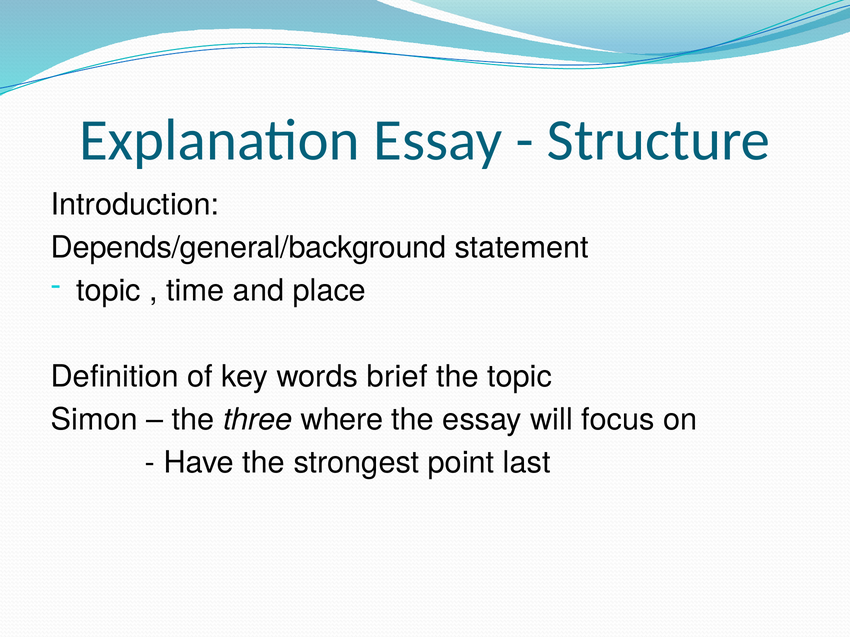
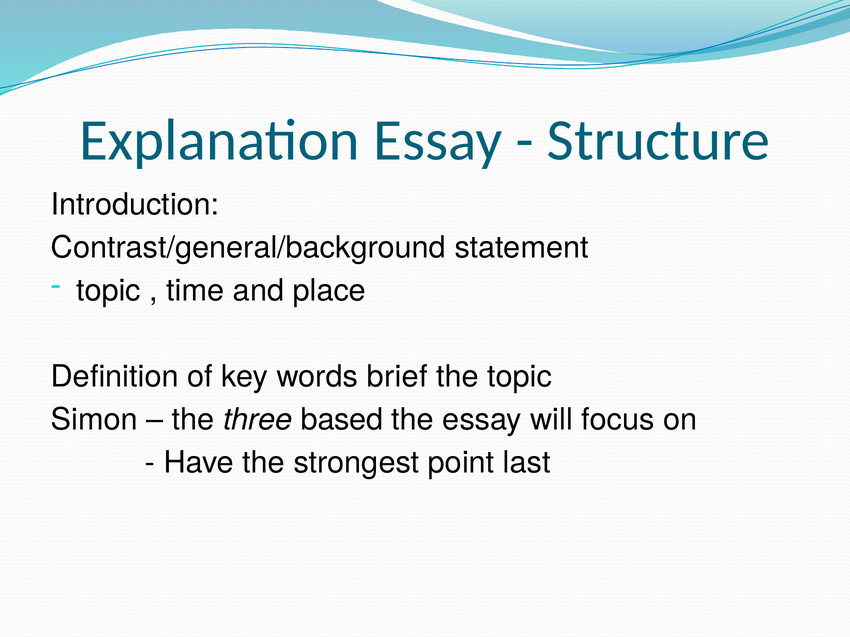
Depends/general/background: Depends/general/background -> Contrast/general/background
where: where -> based
